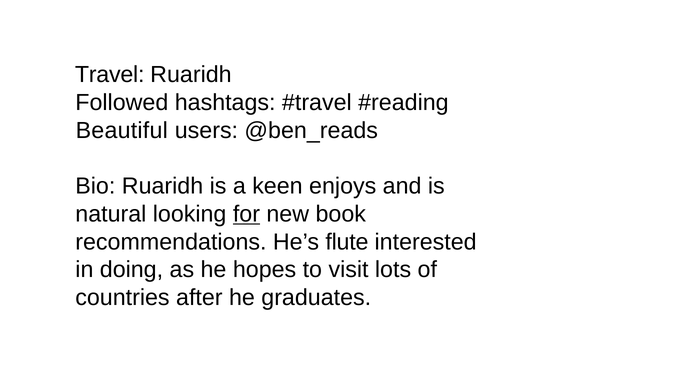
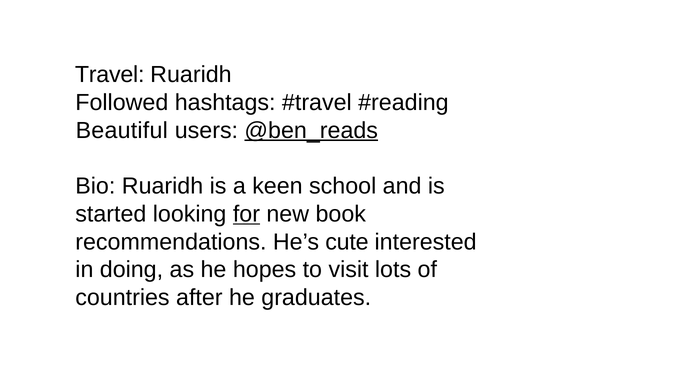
@ben_reads underline: none -> present
enjoys: enjoys -> school
natural: natural -> started
flute: flute -> cute
